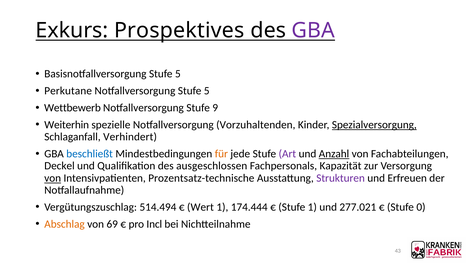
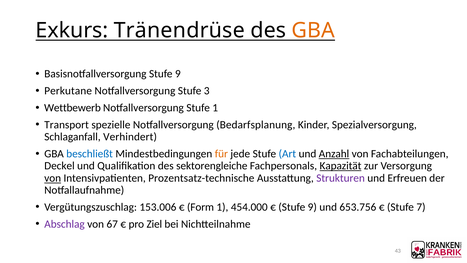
Prospektives: Prospektives -> Tränendrüse
GBA at (313, 30) colour: purple -> orange
Basisnotfallversorgung Stufe 5: 5 -> 9
Notfallversorgung Stufe 5: 5 -> 3
Stufe 9: 9 -> 1
Weiterhin: Weiterhin -> Transport
Vorzuhaltenden: Vorzuhaltenden -> Bedarfsplanung
Spezialversorgung underline: present -> none
Art colour: purple -> blue
ausgeschlossen: ausgeschlossen -> sektorengleiche
Kapazität underline: none -> present
514.494: 514.494 -> 153.006
Wert: Wert -> Form
174.444: 174.444 -> 454.000
1 at (312, 207): 1 -> 9
277.021: 277.021 -> 653.756
0: 0 -> 7
Abschlag colour: orange -> purple
69: 69 -> 67
Incl: Incl -> Ziel
